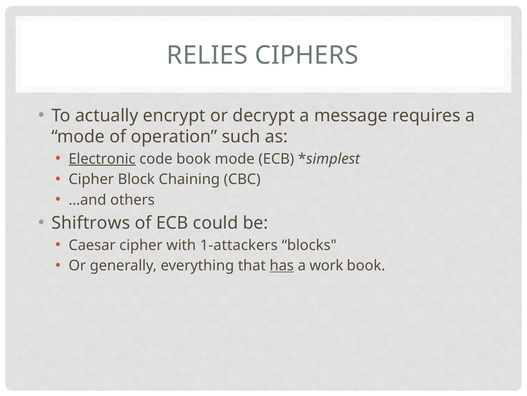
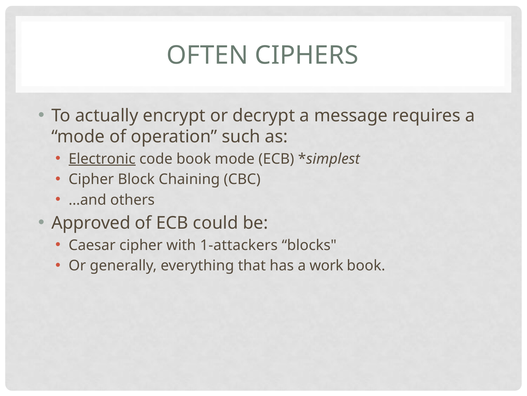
RELIES: RELIES -> OFTEN
Shiftrows: Shiftrows -> Approved
has underline: present -> none
